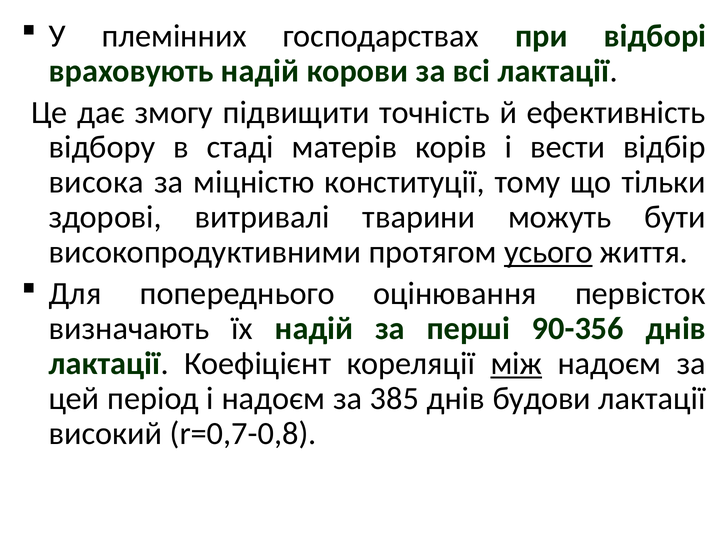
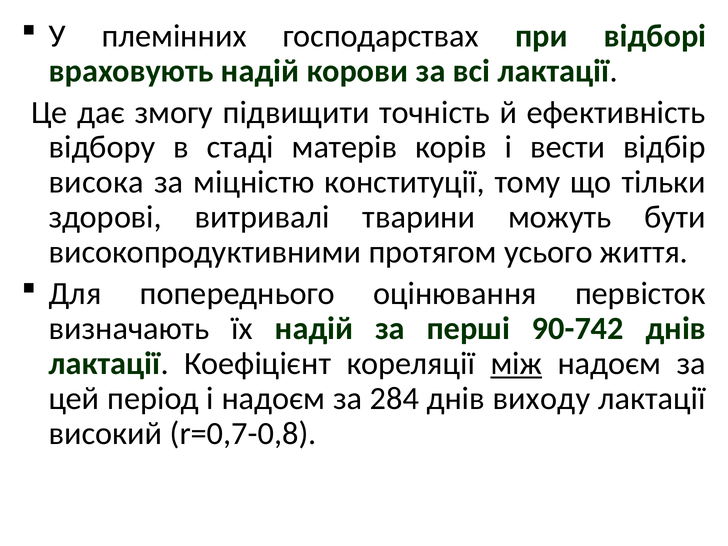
усього underline: present -> none
90-356: 90-356 -> 90-742
385: 385 -> 284
будови: будови -> виходу
